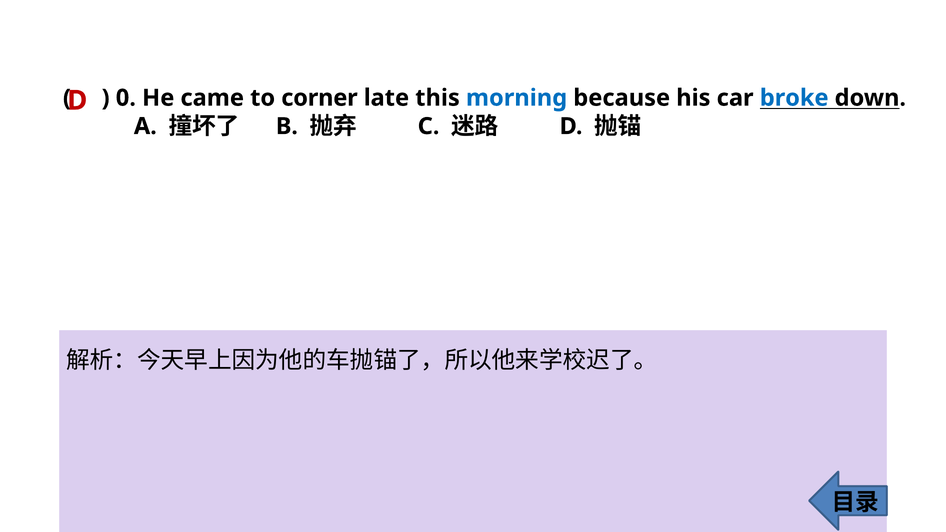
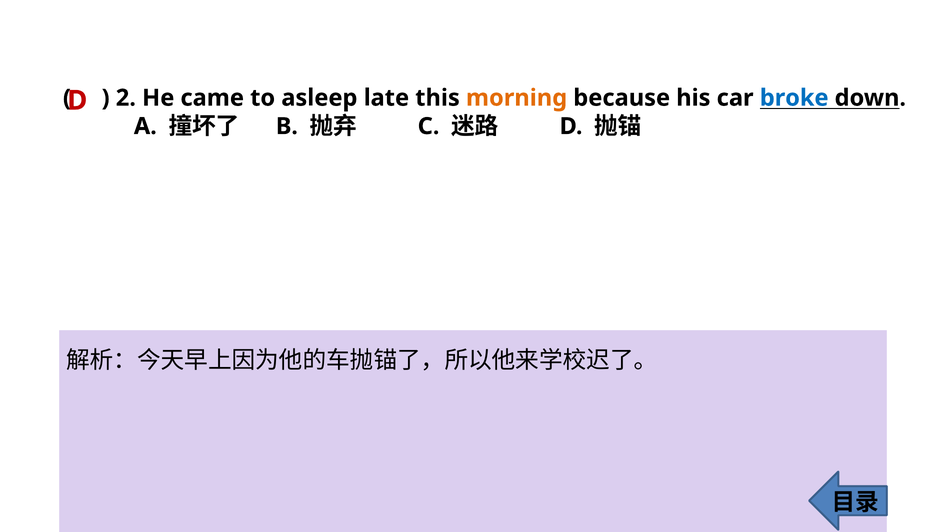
0: 0 -> 2
corner: corner -> asleep
morning colour: blue -> orange
